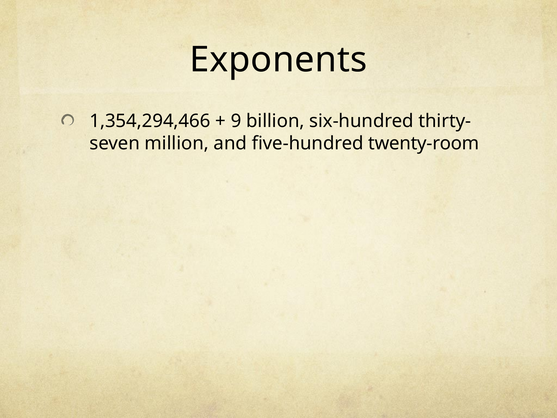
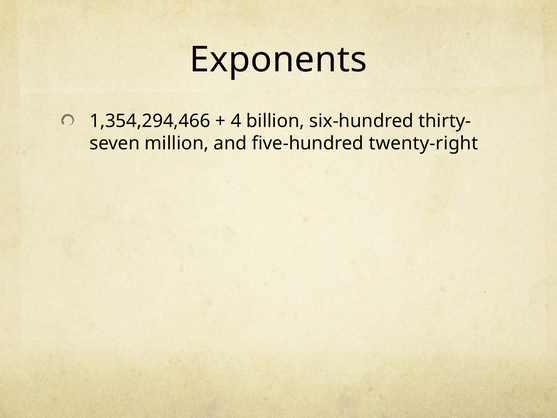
9: 9 -> 4
twenty-room: twenty-room -> twenty-right
